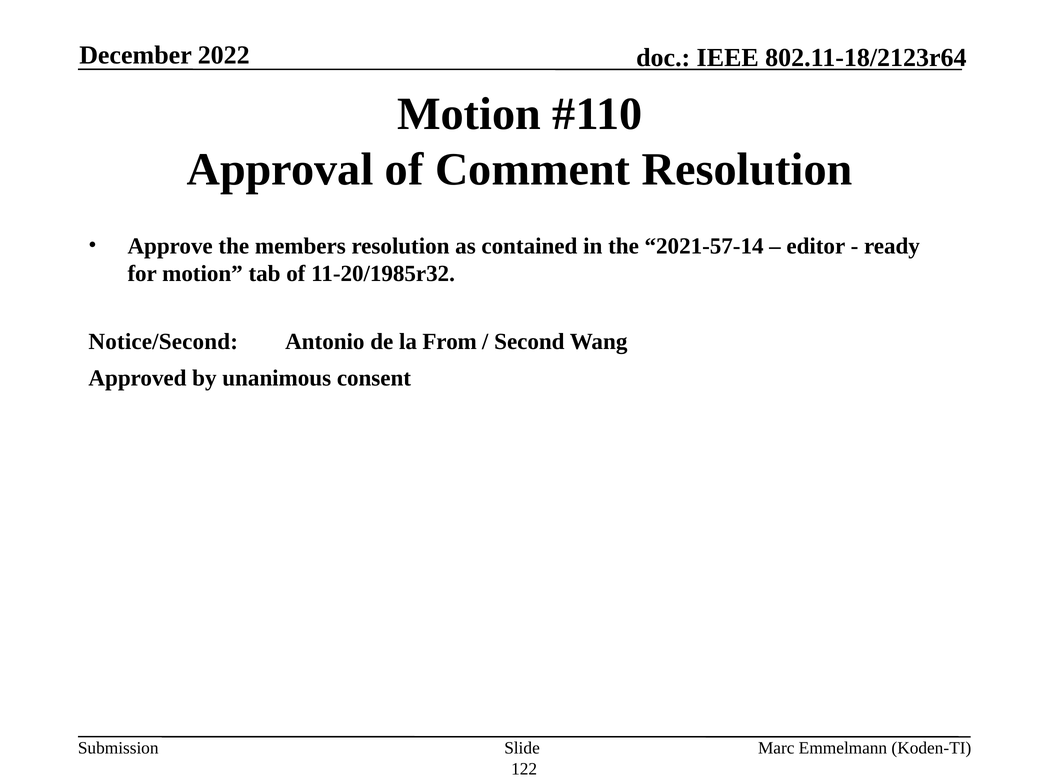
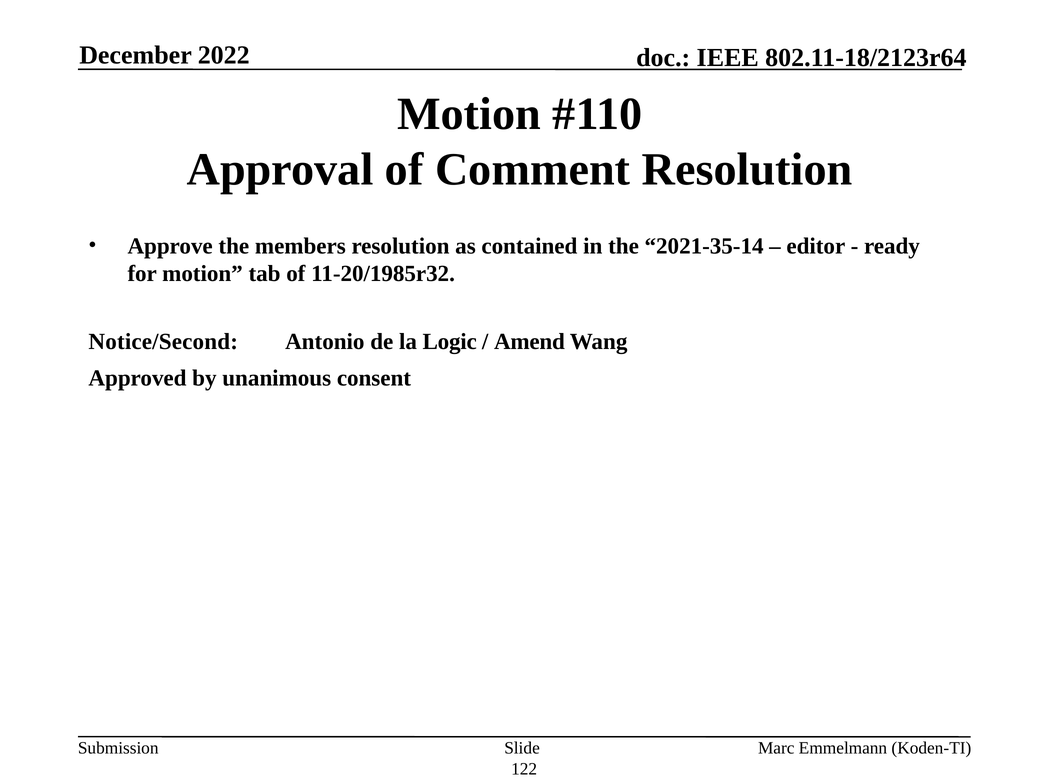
2021-57-14: 2021-57-14 -> 2021-35-14
From: From -> Logic
Second: Second -> Amend
